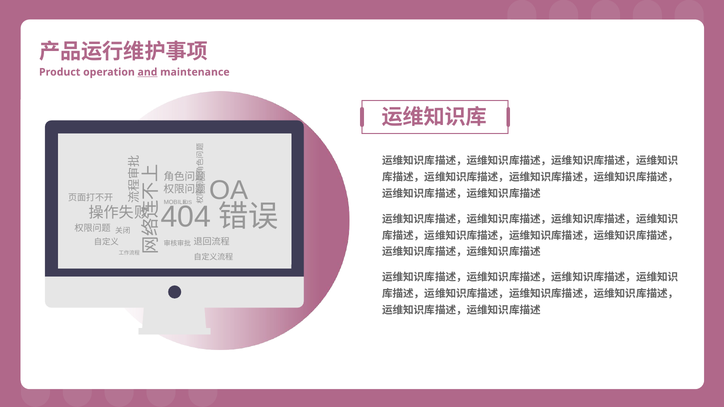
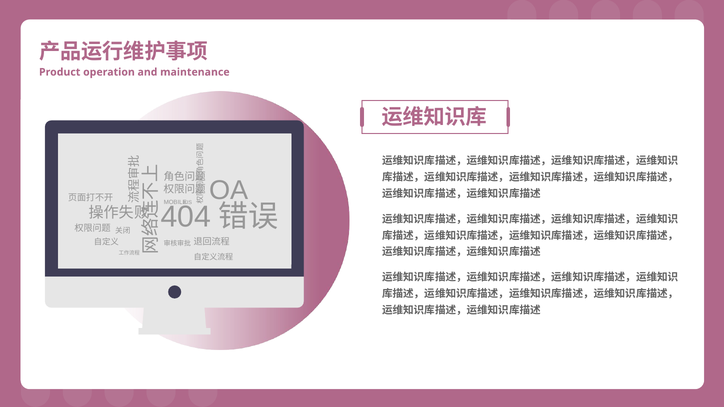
and underline: present -> none
